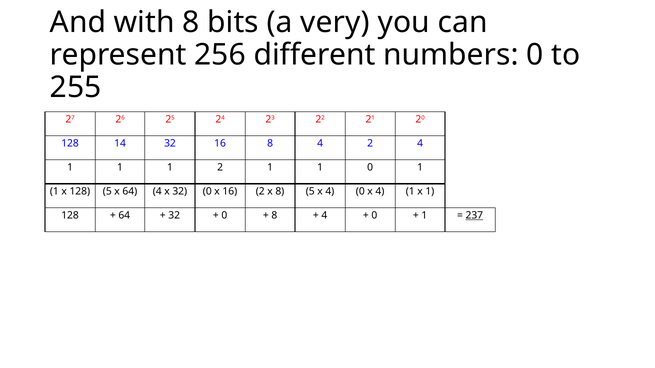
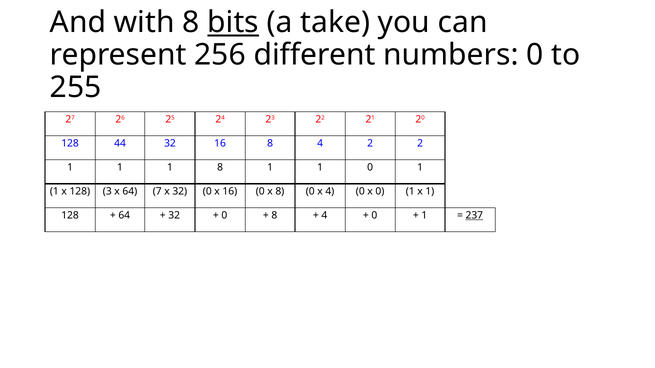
bits underline: none -> present
very: very -> take
14: 14 -> 44
2 4: 4 -> 2
1 2: 2 -> 8
128 5: 5 -> 3
64 4: 4 -> 7
16 2: 2 -> 0
8 5: 5 -> 0
0 x 4: 4 -> 0
